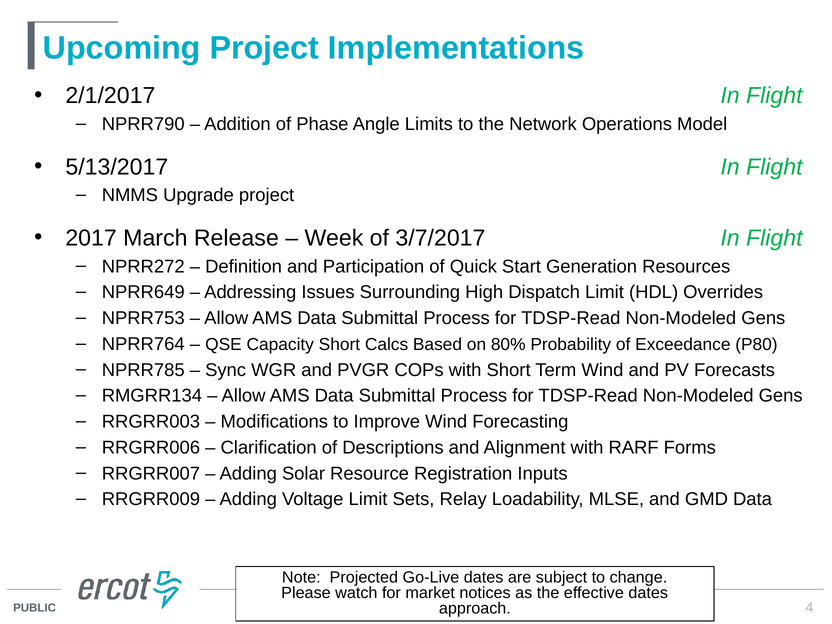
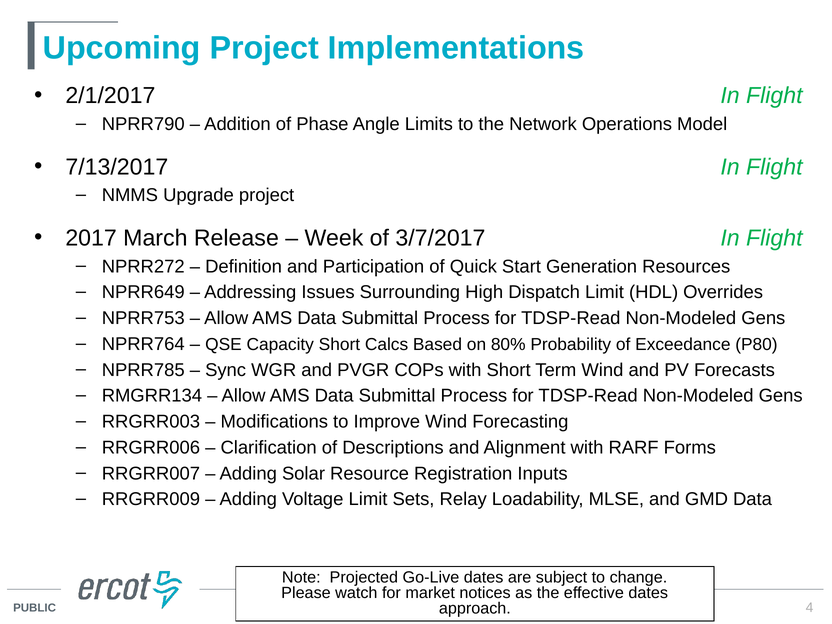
5/13/2017: 5/13/2017 -> 7/13/2017
